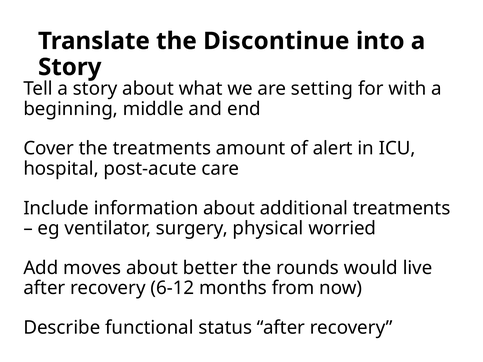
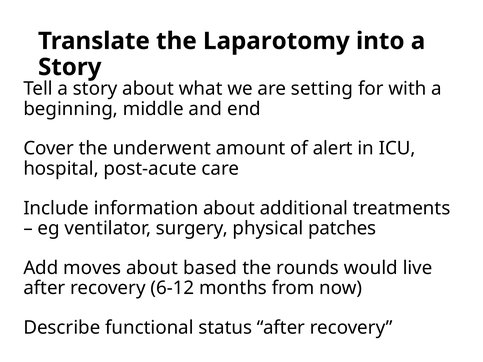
Discontinue: Discontinue -> Laparotomy
the treatments: treatments -> underwent
worried: worried -> patches
better: better -> based
